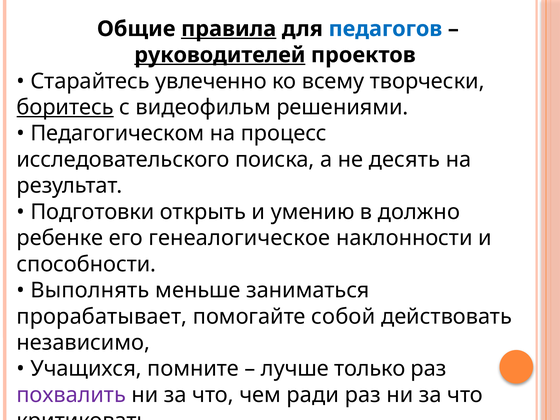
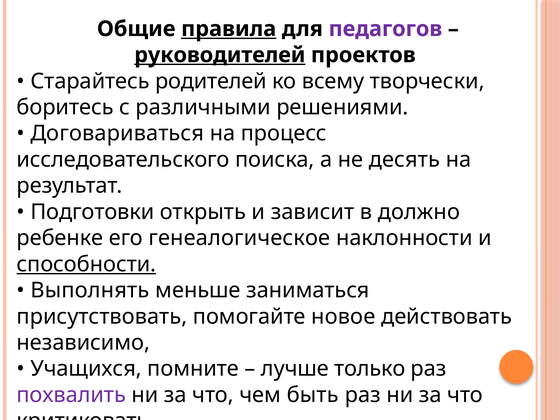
педагогов colour: blue -> purple
увлеченно: увлеченно -> родителей
боритесь underline: present -> none
видеофильм: видеофильм -> различными
Педагогическом: Педагогическом -> Договариваться
умению: умению -> зависит
способности underline: none -> present
прорабатывает: прорабатывает -> присутствовать
собой: собой -> новое
ради: ради -> быть
